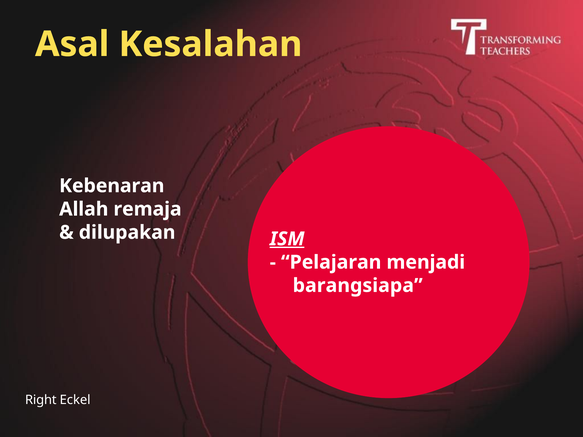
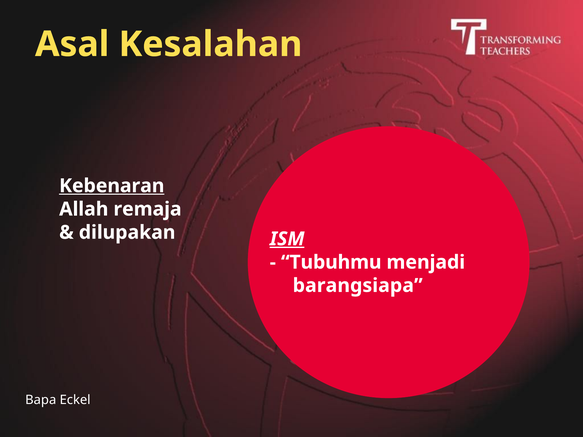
Kebenaran underline: none -> present
Pelajaran: Pelajaran -> Tubuhmu
Right: Right -> Bapa
